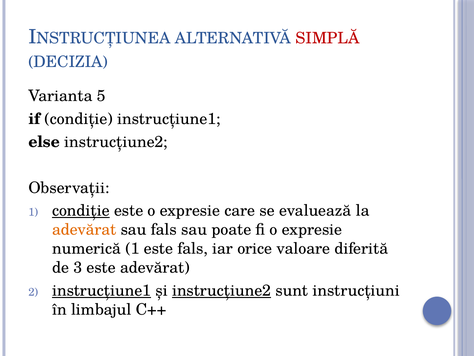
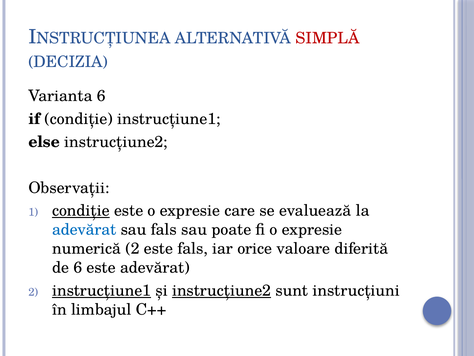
Varianta 5: 5 -> 6
adevărat at (84, 229) colour: orange -> blue
numerică 1: 1 -> 2
de 3: 3 -> 6
